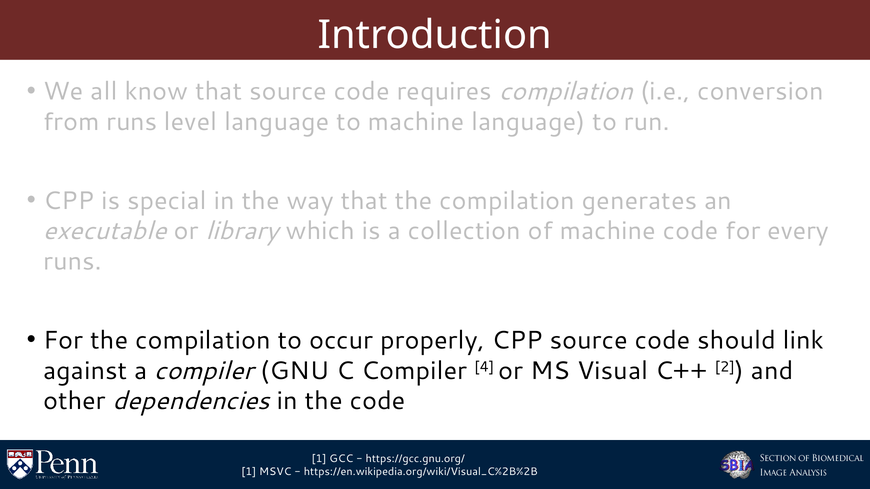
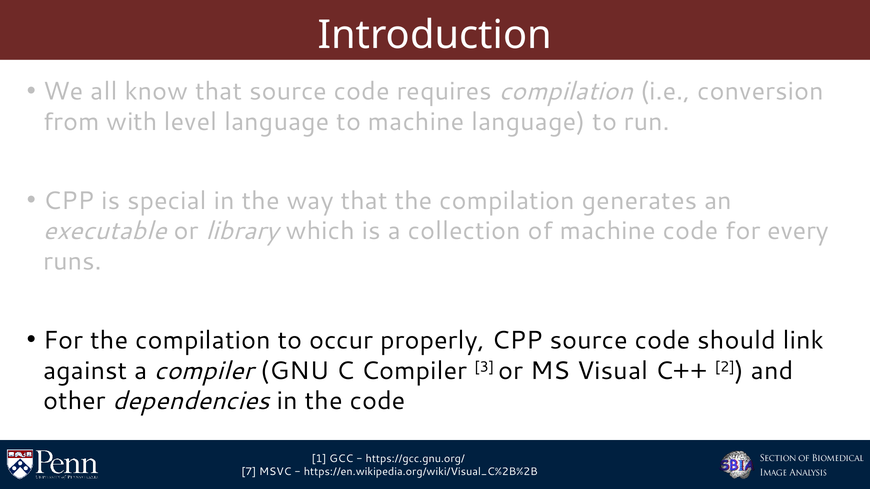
from runs: runs -> with
4: 4 -> 3
1 at (249, 472): 1 -> 7
